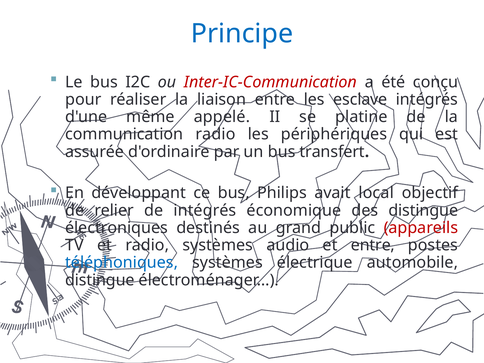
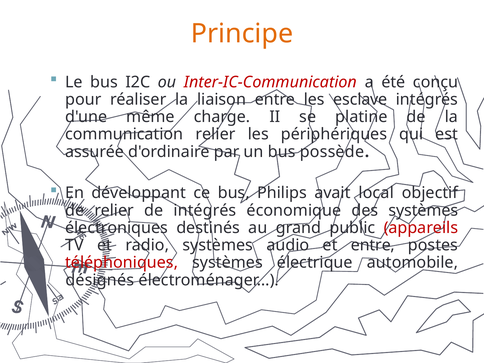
Principe colour: blue -> orange
appelé: appelé -> charge
communication radio: radio -> relier
transfert: transfert -> possède
des distingue: distingue -> systèmes
téléphoniques colour: blue -> red
distingue at (100, 280): distingue -> désignés
